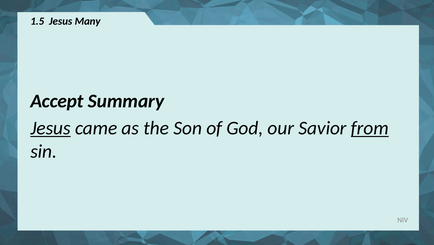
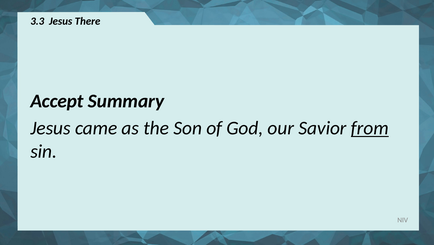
1.5: 1.5 -> 3.3
Many: Many -> There
Jesus at (50, 128) underline: present -> none
